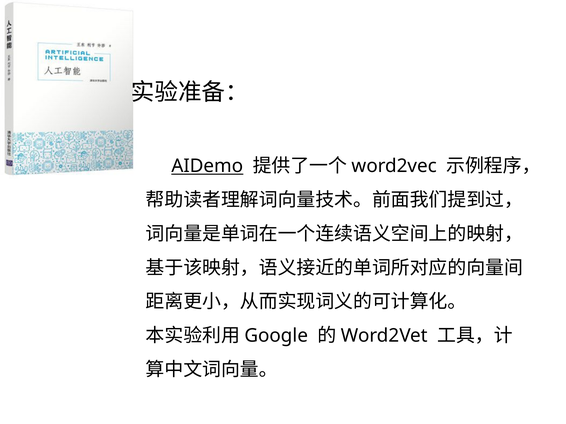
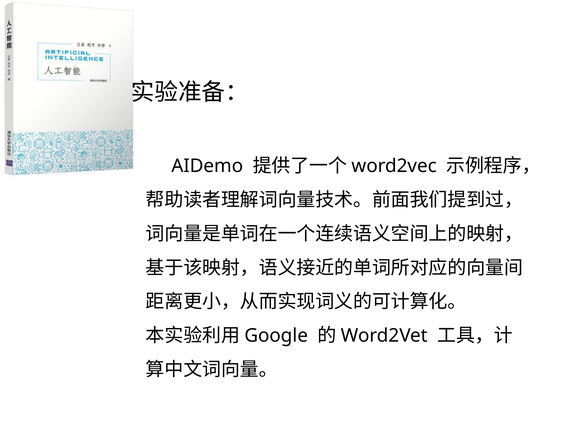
AIDemo underline: present -> none
